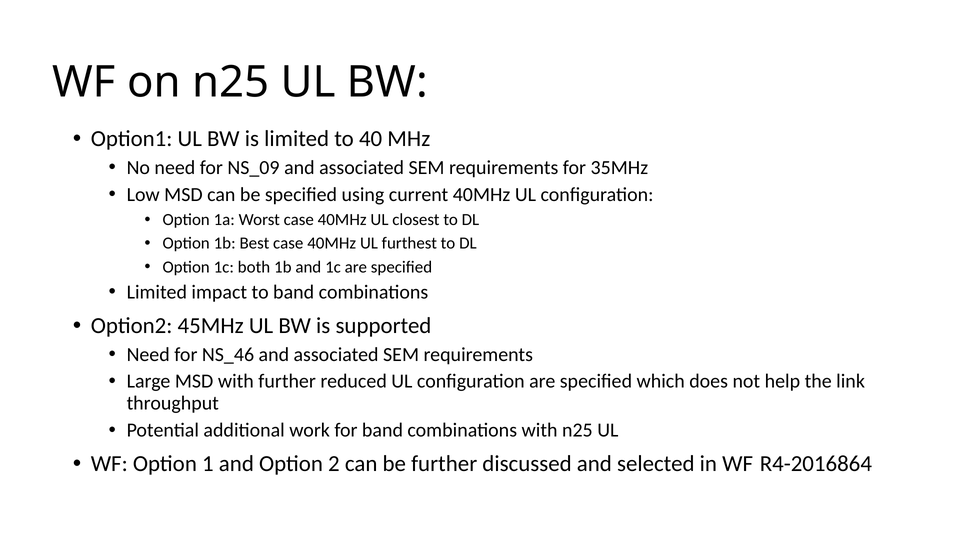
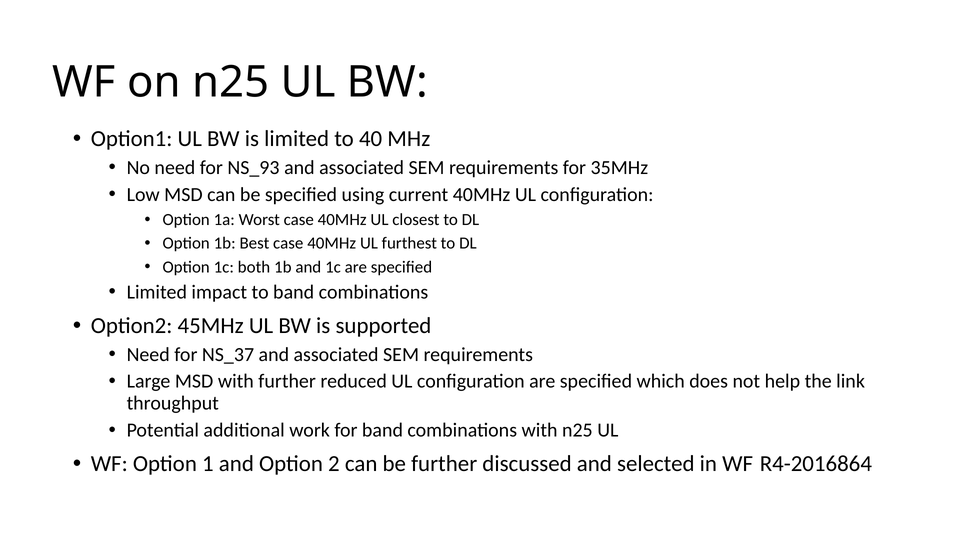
NS_09: NS_09 -> NS_93
NS_46: NS_46 -> NS_37
